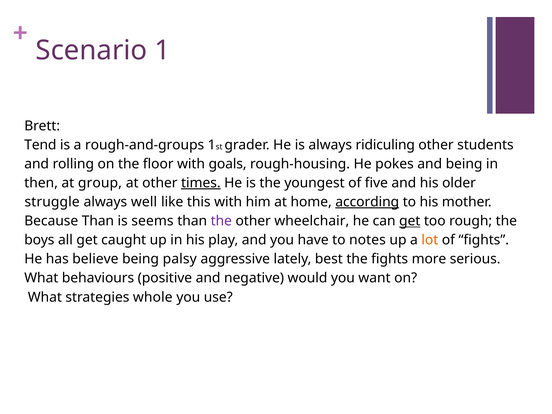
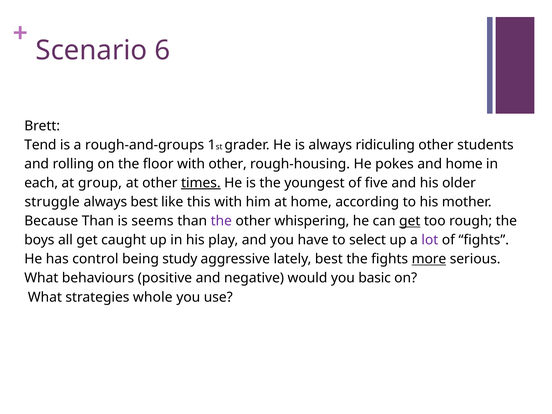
Scenario 1: 1 -> 6
with goals: goals -> other
and being: being -> home
then: then -> each
always well: well -> best
according underline: present -> none
wheelchair: wheelchair -> whispering
notes: notes -> select
lot colour: orange -> purple
believe: believe -> control
palsy: palsy -> study
more underline: none -> present
want: want -> basic
